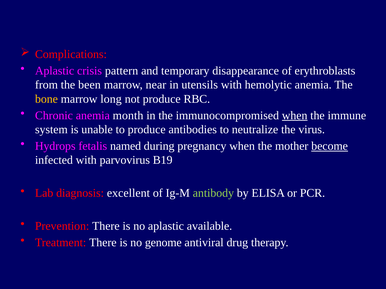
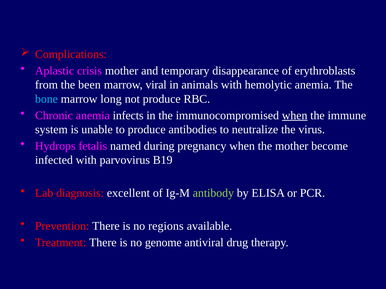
crisis pattern: pattern -> mother
near: near -> viral
utensils: utensils -> animals
bone colour: yellow -> light blue
month: month -> infects
become underline: present -> none
no aplastic: aplastic -> regions
